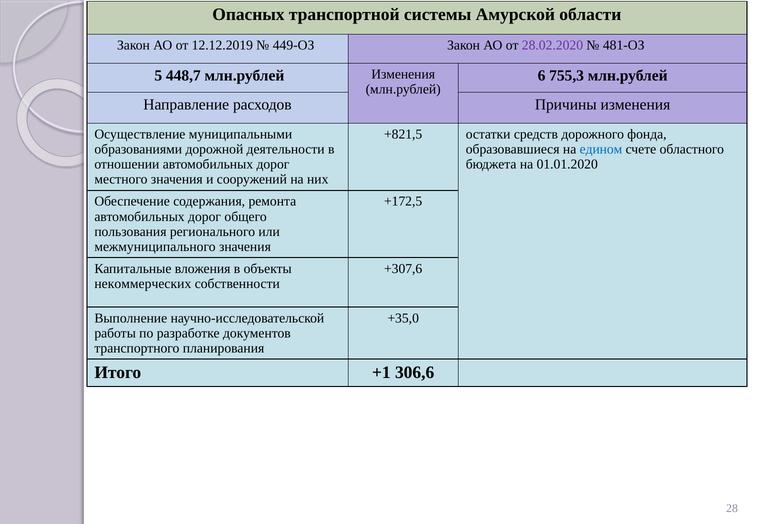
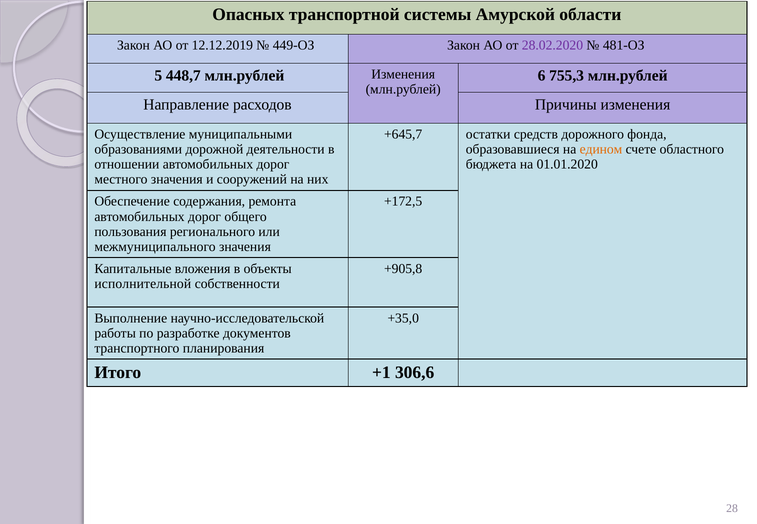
+821,5: +821,5 -> +645,7
едином colour: blue -> orange
+307,6: +307,6 -> +905,8
некоммерческих: некоммерческих -> исполнительной
